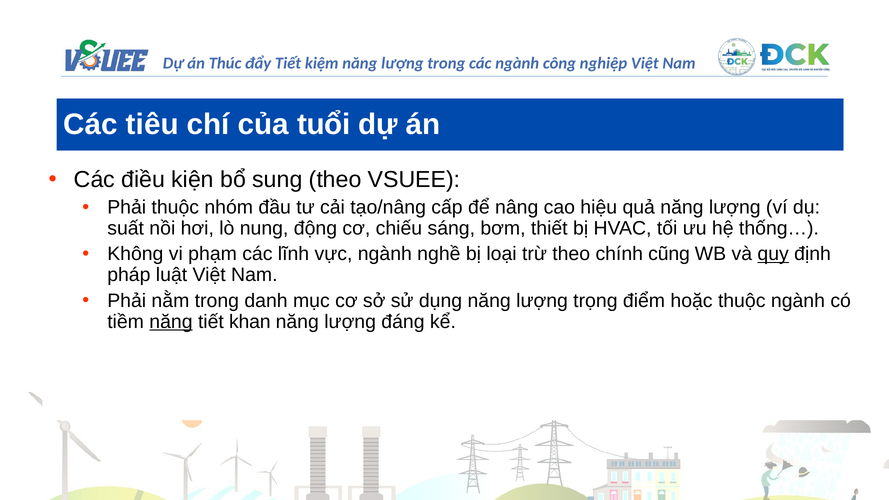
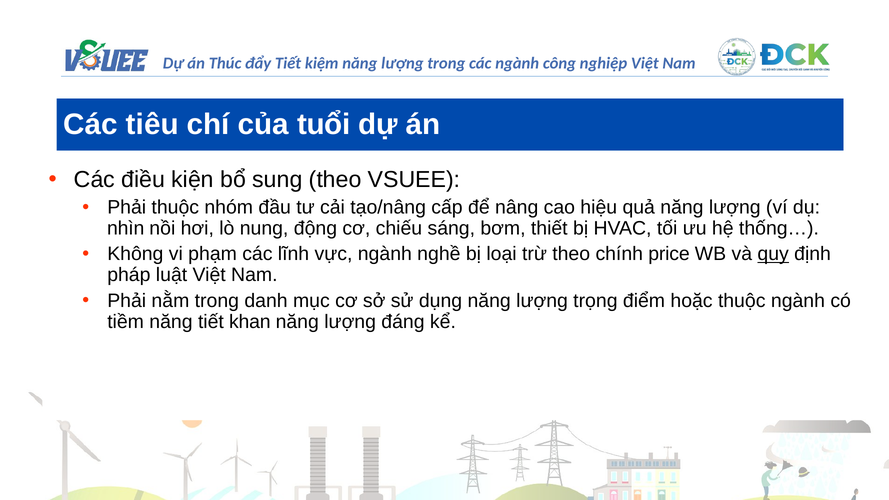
suất: suất -> nhìn
cũng: cũng -> price
năng at (171, 322) underline: present -> none
